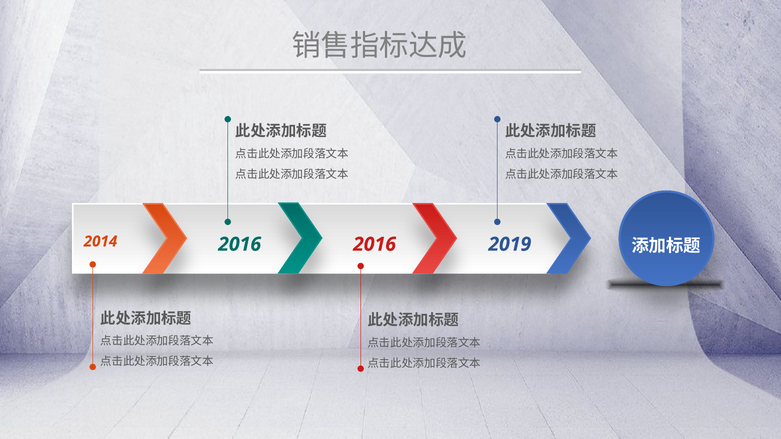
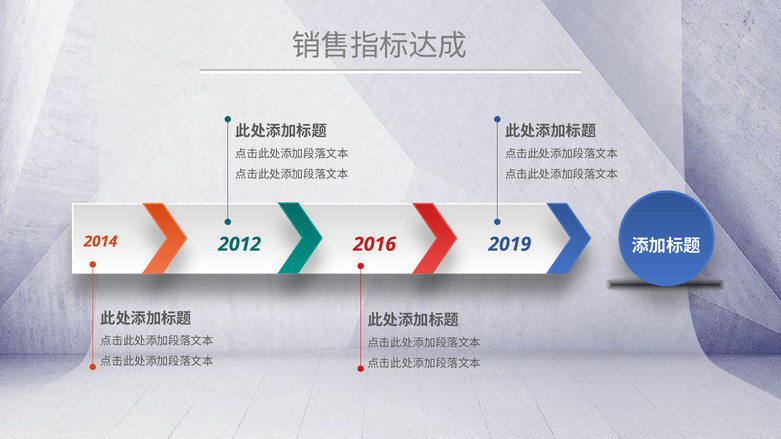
2014 2016: 2016 -> 2012
